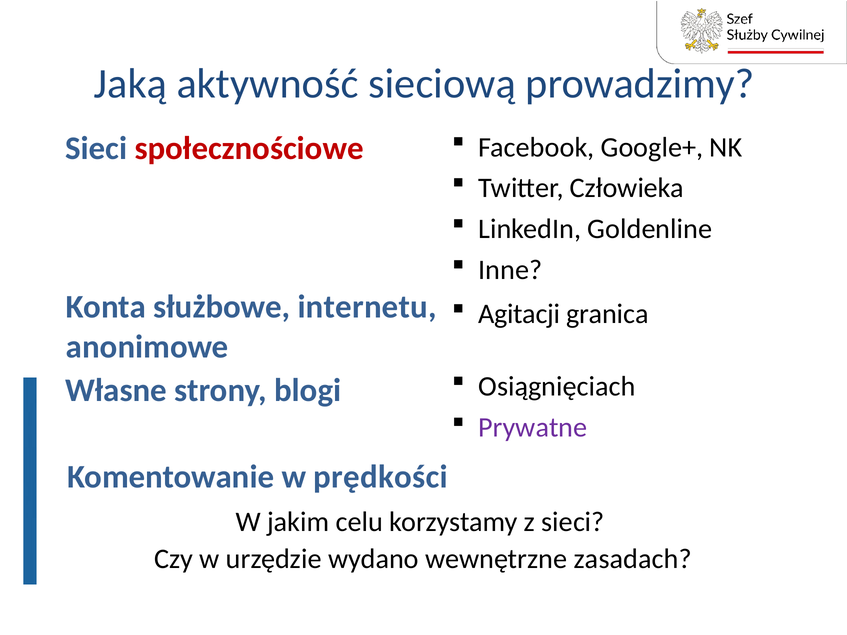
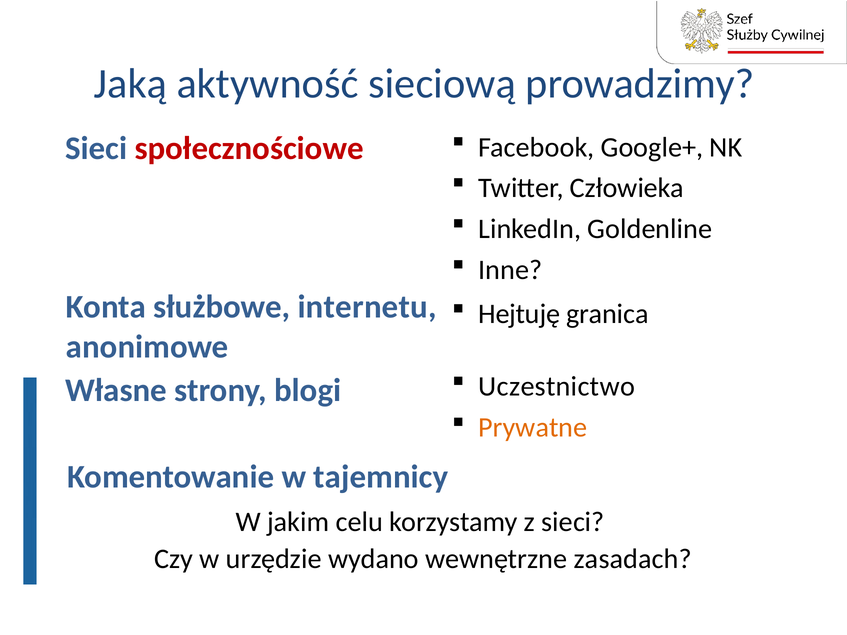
Agitacji: Agitacji -> Hejtuję
Osiągnięciach: Osiągnięciach -> Uczestnictwo
Prywatne colour: purple -> orange
prędkości: prędkości -> tajemnicy
